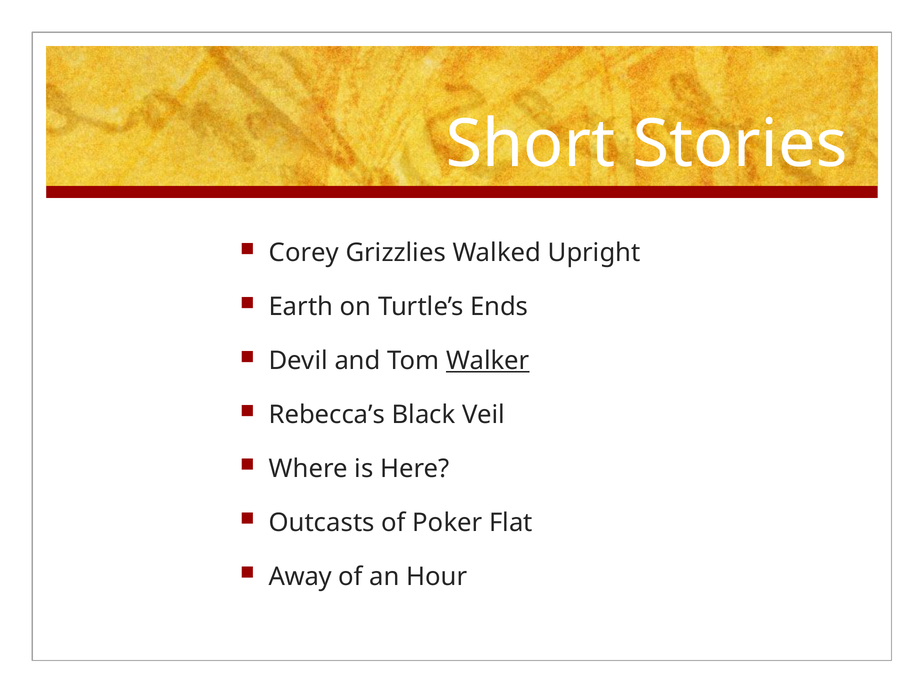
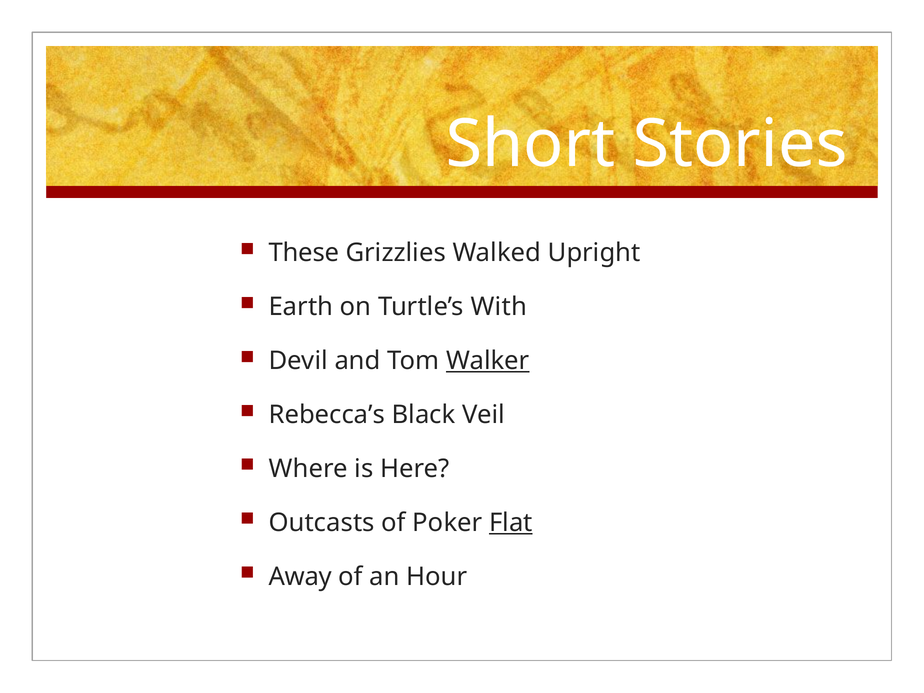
Corey: Corey -> These
Ends: Ends -> With
Flat underline: none -> present
